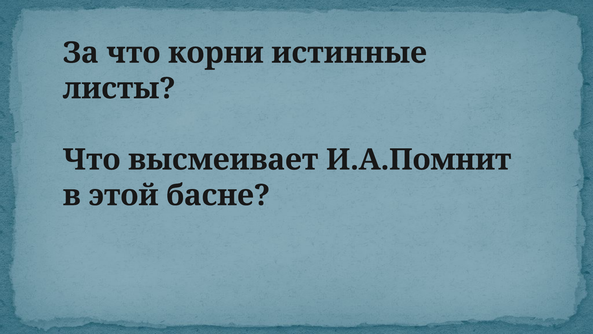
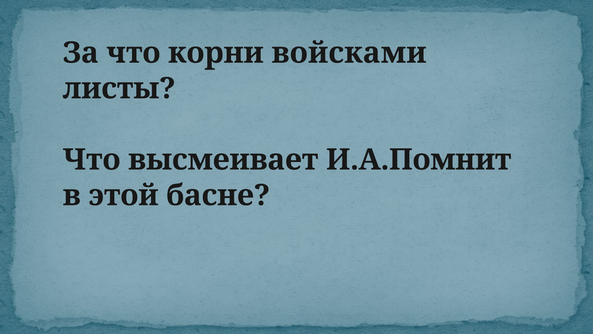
истинные: истинные -> войсками
